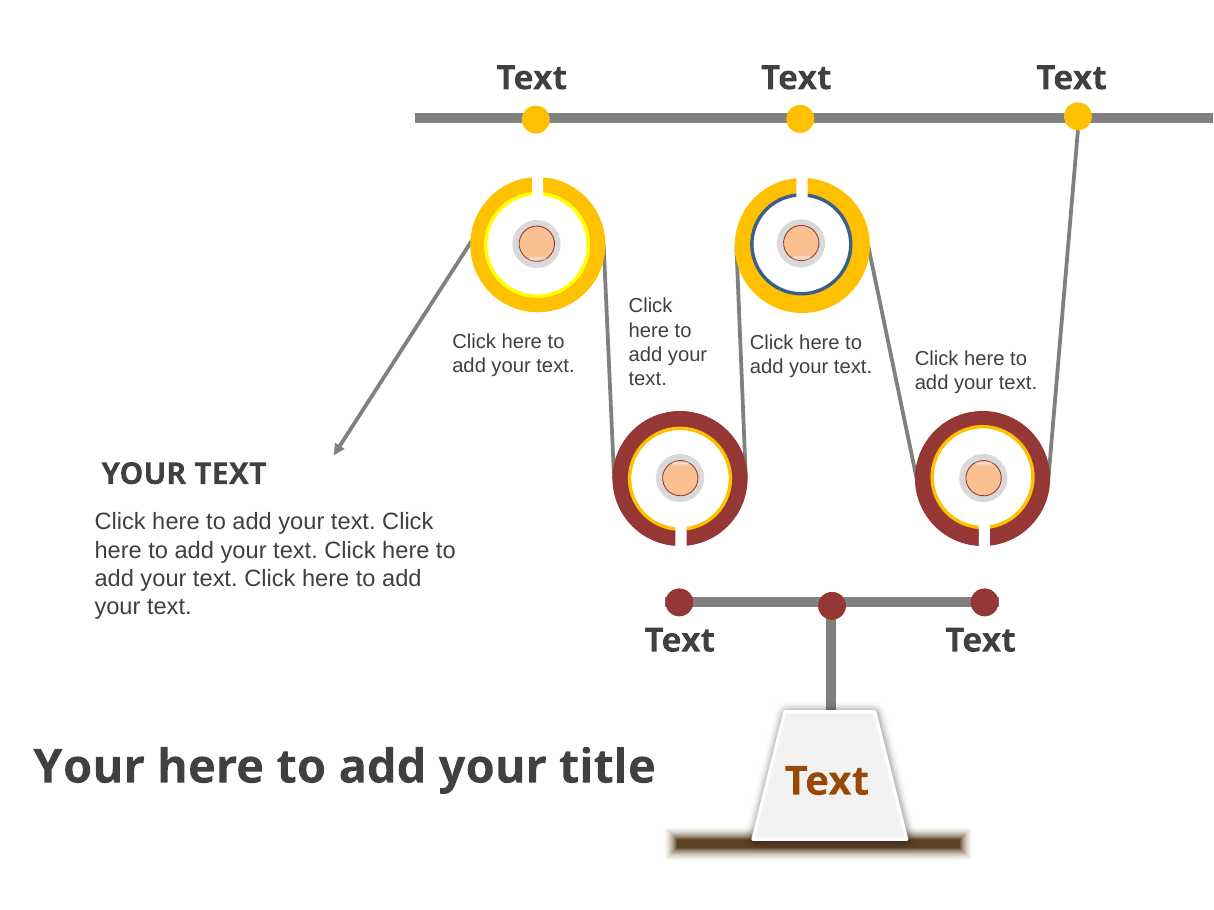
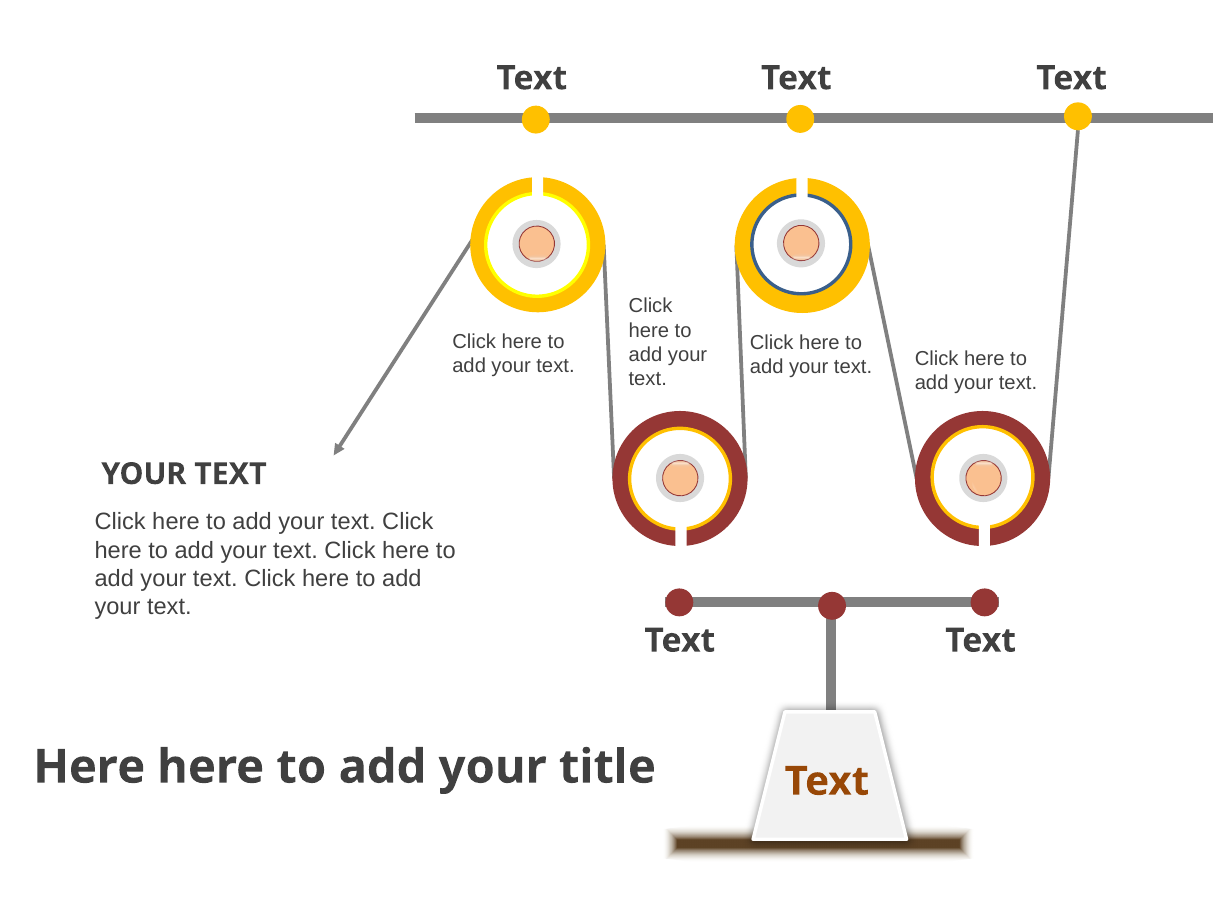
Your at (89, 767): Your -> Here
